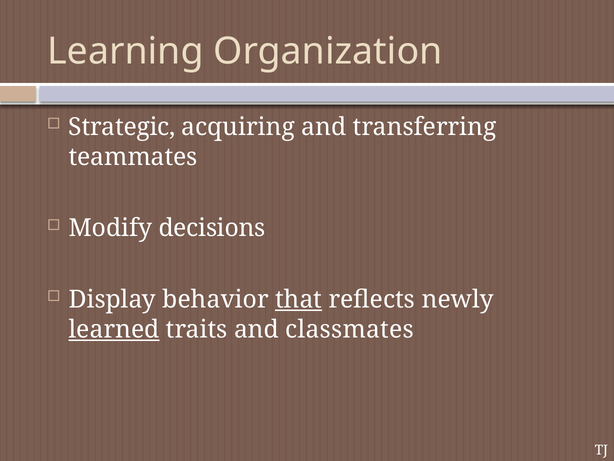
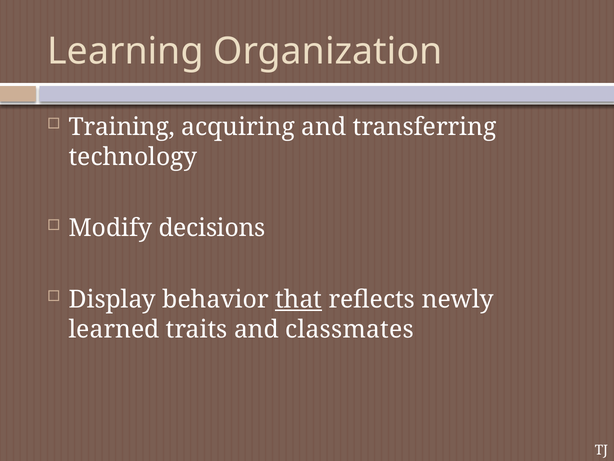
Strategic: Strategic -> Training
teammates: teammates -> technology
learned underline: present -> none
